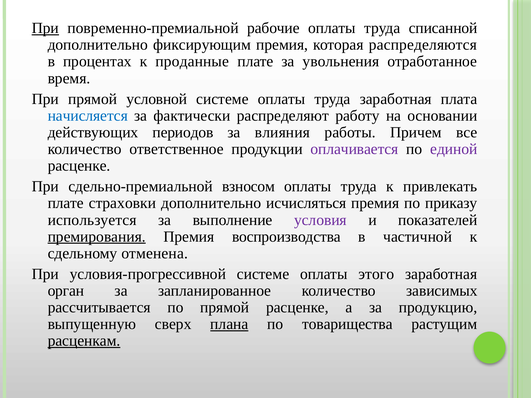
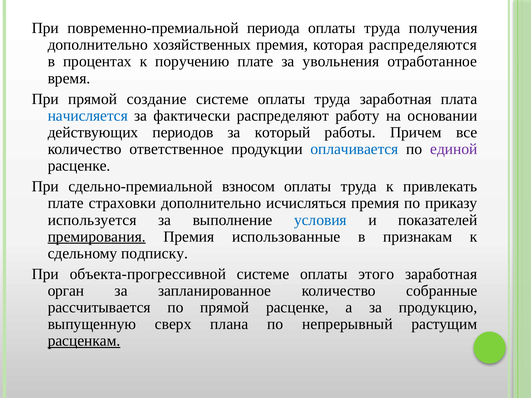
При at (45, 28) underline: present -> none
рабочие: рабочие -> периода
списанной: списанной -> получения
фиксирующим: фиксирующим -> хозяйственных
проданные: проданные -> поручению
условной: условной -> создание
влияния: влияния -> который
оплачивается colour: purple -> blue
условия colour: purple -> blue
воспроизводства: воспроизводства -> использованные
частичной: частичной -> признакам
отменена: отменена -> подписку
условия-прогрессивной: условия-прогрессивной -> объекта-прогрессивной
зависимых: зависимых -> собранные
плана underline: present -> none
товарищества: товарищества -> непрерывный
